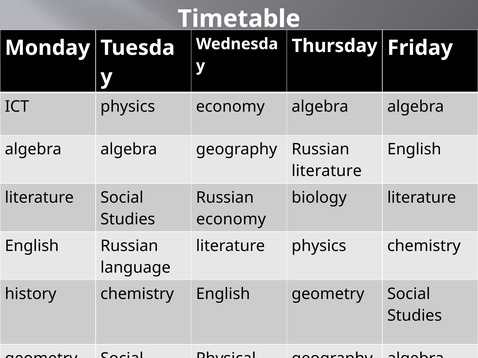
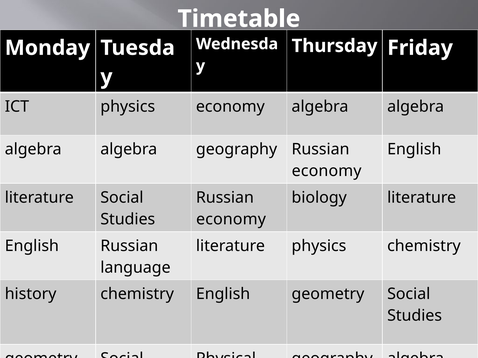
literature at (327, 171): literature -> economy
